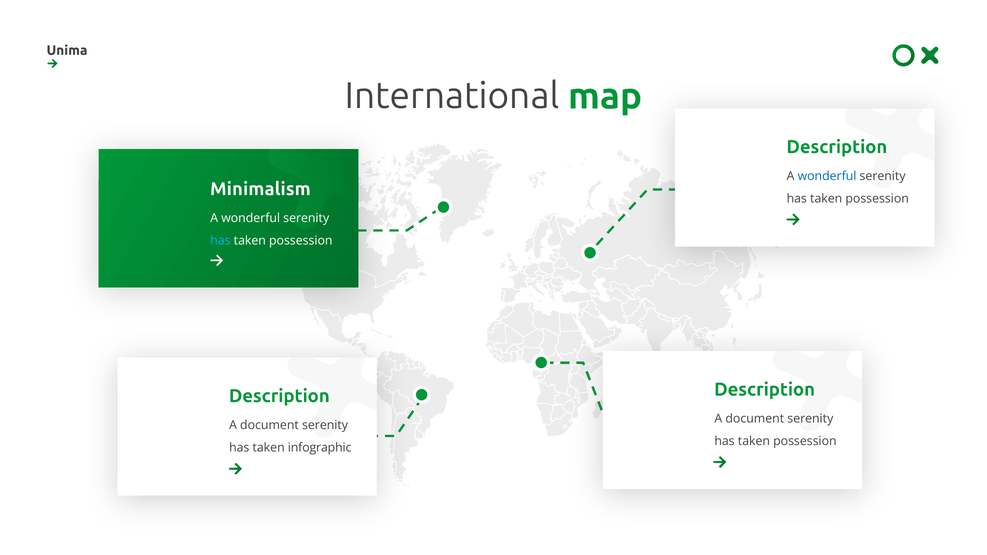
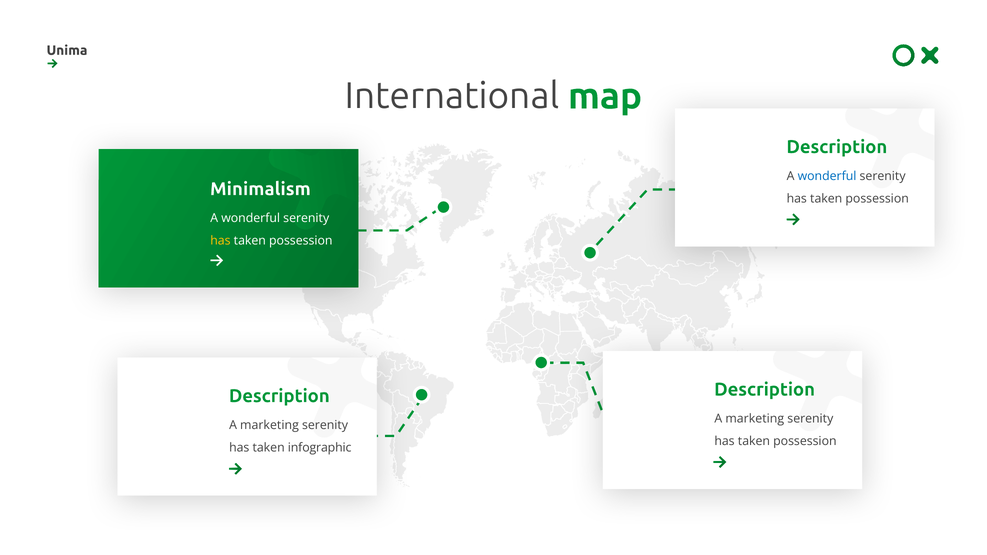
has at (220, 241) colour: light blue -> yellow
document at (755, 419): document -> marketing
document at (269, 425): document -> marketing
